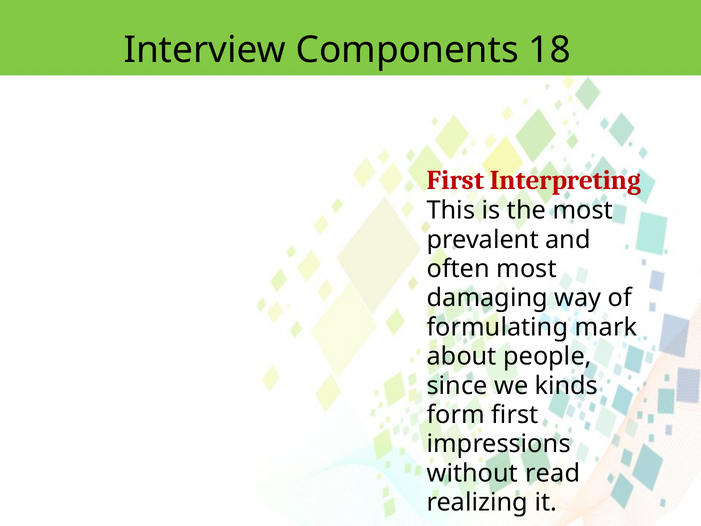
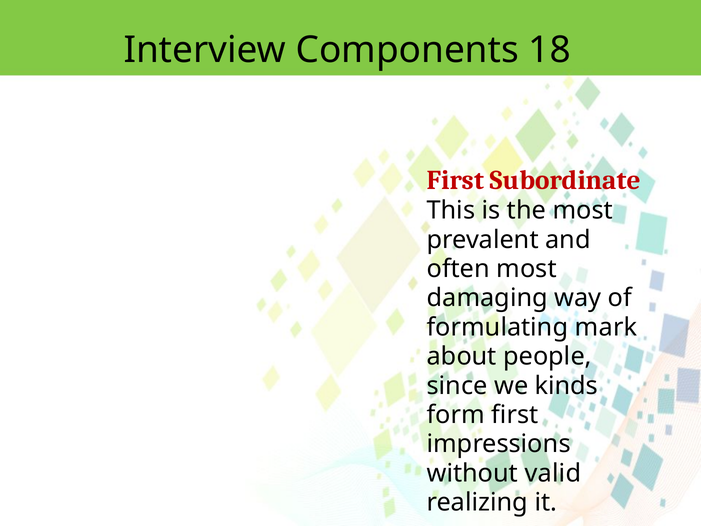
Interpreting: Interpreting -> Subordinate
read: read -> valid
